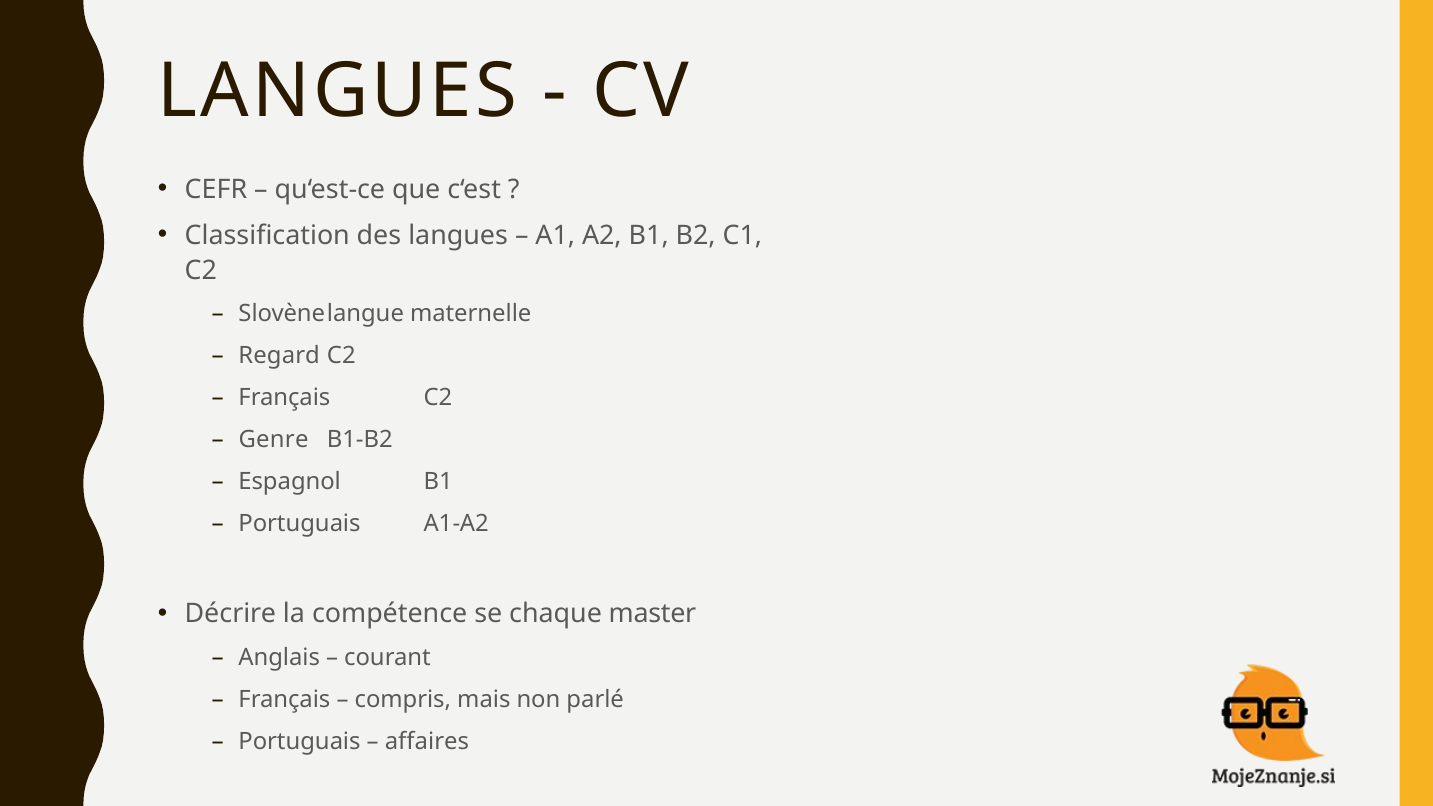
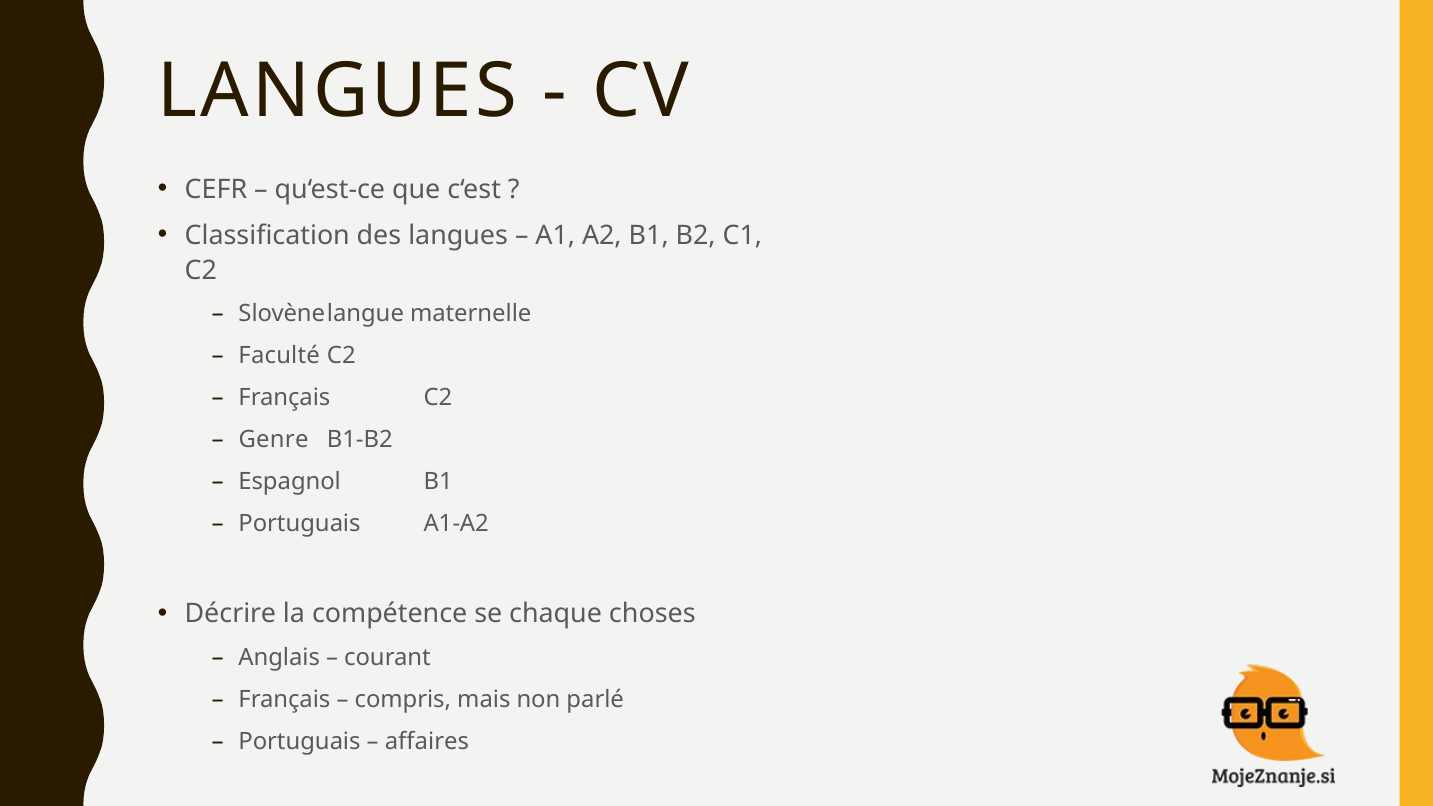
Regard: Regard -> Faculté
master: master -> choses
